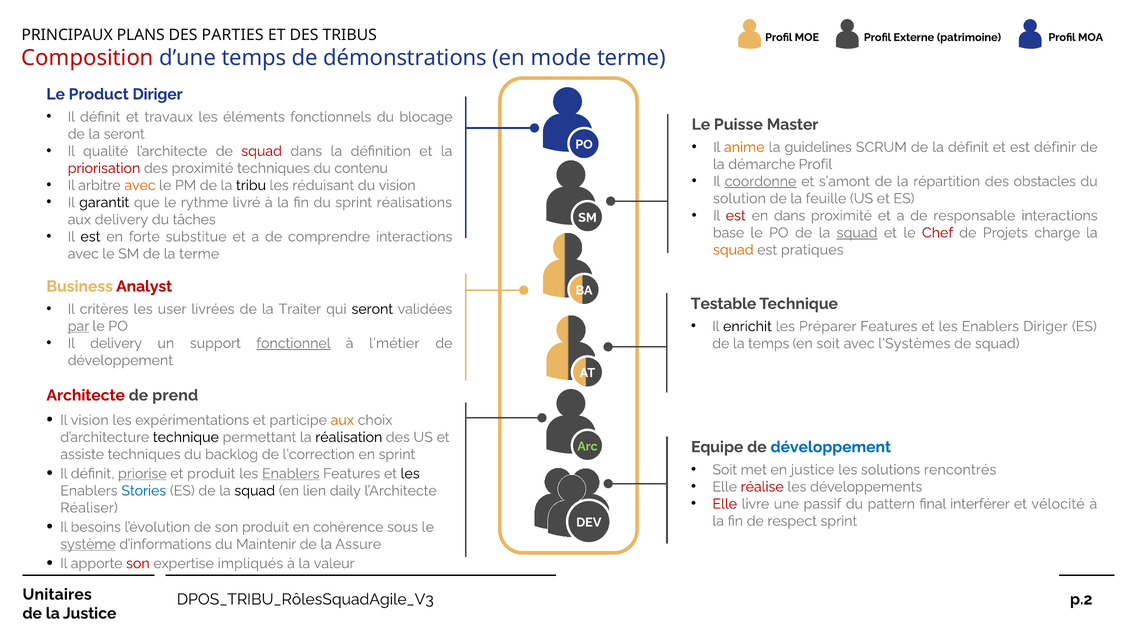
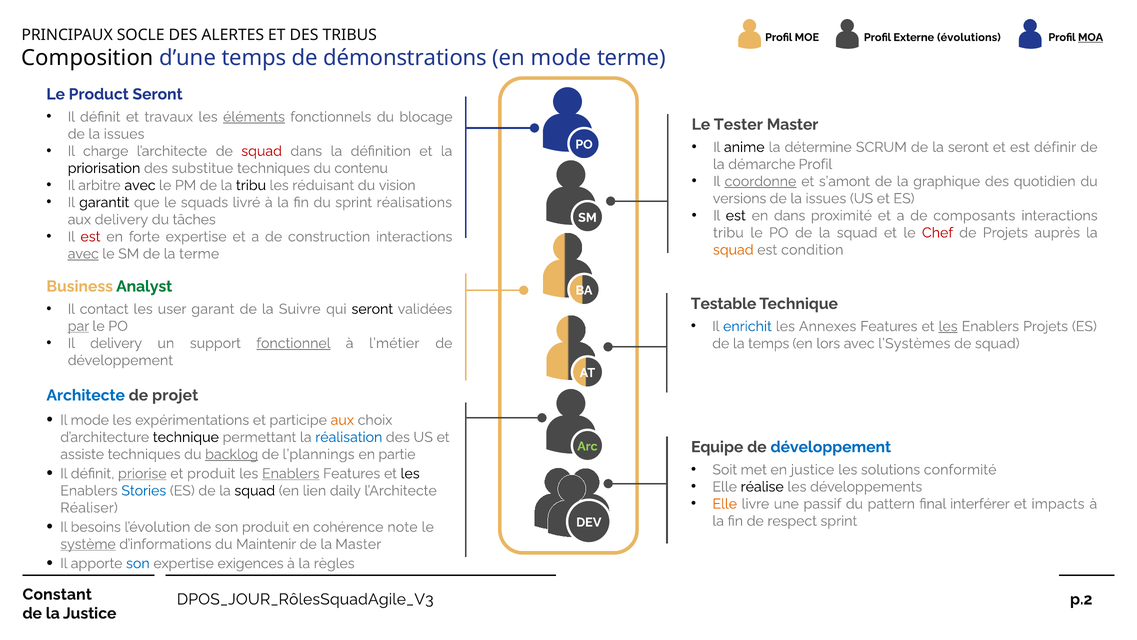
PLANS: PLANS -> SOCLE
PARTIES: PARTIES -> ALERTES
patrimoine: patrimoine -> évolutions
MOA underline: none -> present
Composition colour: red -> black
Product Diriger: Diriger -> Seront
éléments underline: none -> present
Puisse: Puisse -> Tester
seront at (124, 134): seront -> issues
anime colour: orange -> black
guidelines: guidelines -> détermine
la définit: définit -> seront
qualité: qualité -> charge
priorisation colour: red -> black
des proximité: proximité -> substitue
répartition: répartition -> graphique
obstacles: obstacles -> quotidien
avec at (140, 185) colour: orange -> black
solution: solution -> versions
feuille at (826, 198): feuille -> issues
rythme: rythme -> squads
est at (736, 215) colour: red -> black
responsable: responsable -> composants
base at (729, 233): base -> tribu
squad at (857, 233) underline: present -> none
charge: charge -> auprès
est at (90, 237) colour: black -> red
forte substitue: substitue -> expertise
comprendre: comprendre -> construction
pratiques: pratiques -> condition
avec at (83, 254) underline: none -> present
Analyst colour: red -> green
critères: critères -> contact
livrées: livrées -> garant
Traiter: Traiter -> Suivre
enrichit colour: black -> blue
Préparer: Préparer -> Annexes
les at (948, 326) underline: none -> present
Enablers Diriger: Diriger -> Projets
en soit: soit -> lors
Architecte colour: red -> blue
prend: prend -> projet
Il vision: vision -> mode
réalisation colour: black -> blue
backlog underline: none -> present
l’correction: l’correction -> l’plannings
en sprint: sprint -> partie
rencontrés: rencontrés -> conformité
réalise colour: red -> black
Elle at (725, 504) colour: red -> orange
vélocité: vélocité -> impacts
sous: sous -> note
la Assure: Assure -> Master
son at (138, 563) colour: red -> blue
impliqués: impliqués -> exigences
valeur: valeur -> règles
Unitaires: Unitaires -> Constant
DPOS_TRIBU_RôlesSquadAgile_V3: DPOS_TRIBU_RôlesSquadAgile_V3 -> DPOS_JOUR_RôlesSquadAgile_V3
